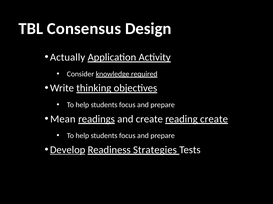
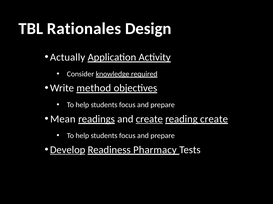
Consensus: Consensus -> Rationales
thinking: thinking -> method
create at (149, 119) underline: none -> present
Strategies: Strategies -> Pharmacy
